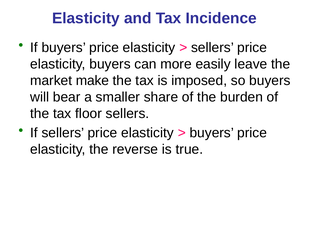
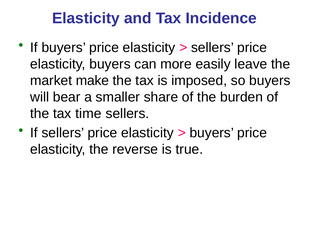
floor: floor -> time
